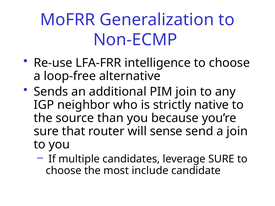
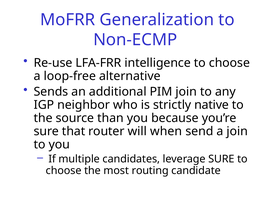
sense: sense -> when
include: include -> routing
